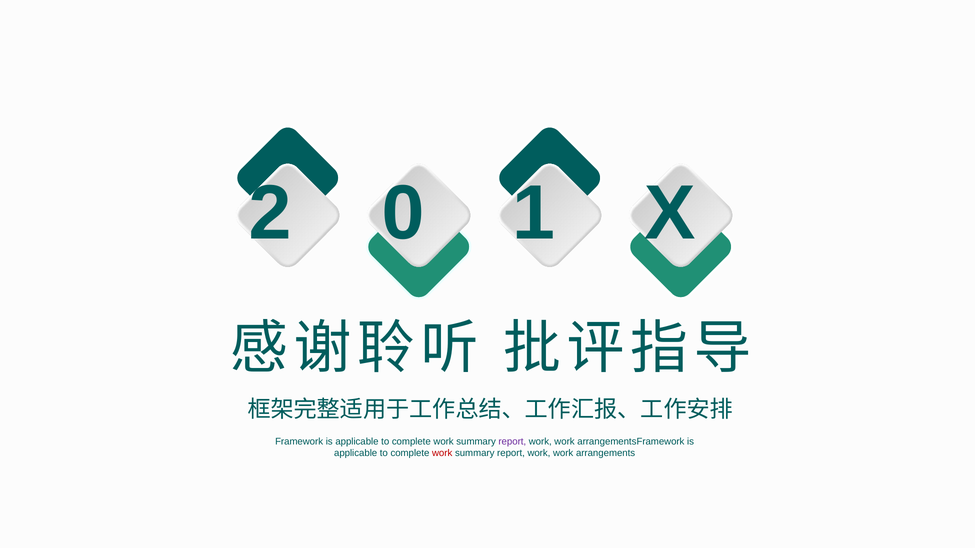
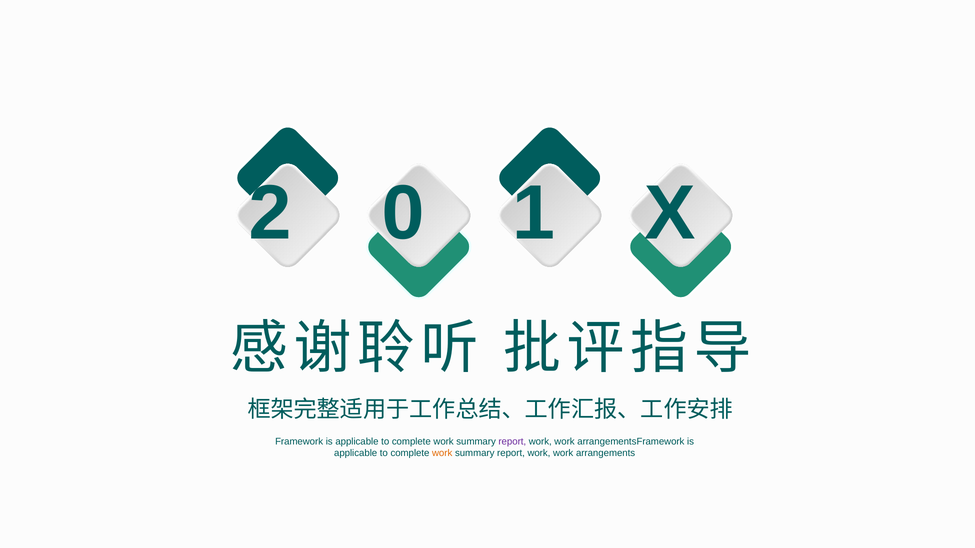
work at (442, 453) colour: red -> orange
